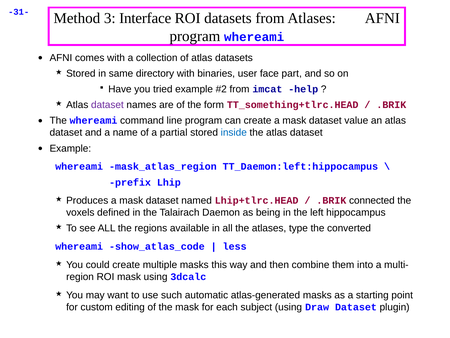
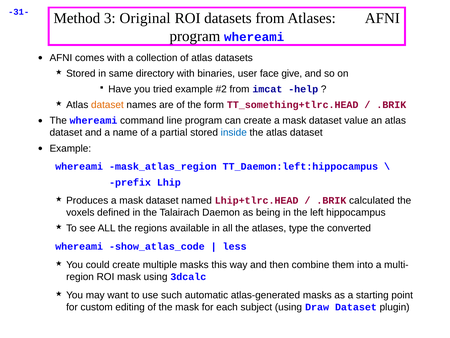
Interface: Interface -> Original
part: part -> give
dataset at (107, 105) colour: purple -> orange
connected: connected -> calculated
